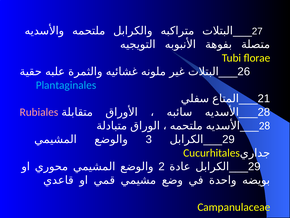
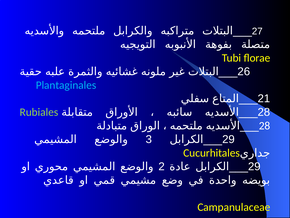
Rubiales colour: pink -> light green
